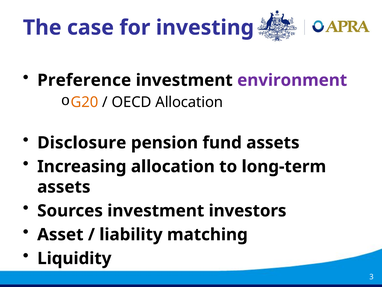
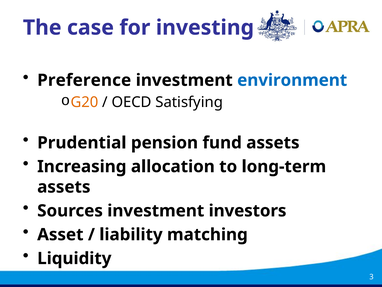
environment colour: purple -> blue
OECD Allocation: Allocation -> Satisfying
Disclosure: Disclosure -> Prudential
